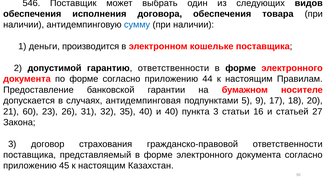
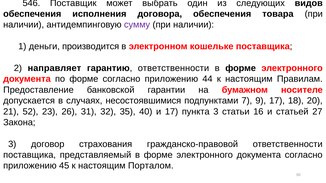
сумму colour: blue -> purple
допустимой: допустимой -> направляет
антидемпинговая: антидемпинговая -> несостоявшимися
5: 5 -> 7
60: 60 -> 52
и 40: 40 -> 17
Казахстан: Казахстан -> Порталом
